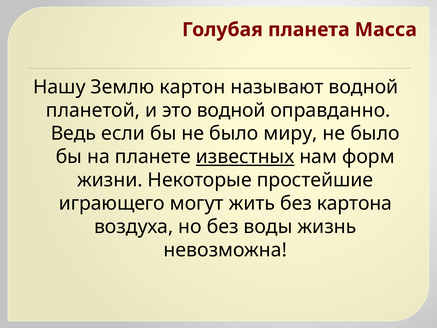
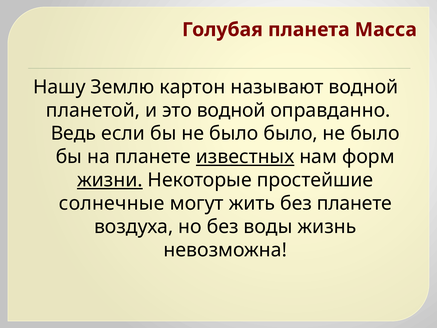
было миру: миру -> было
жизни underline: none -> present
играющего: играющего -> солнечные
без картона: картона -> планете
